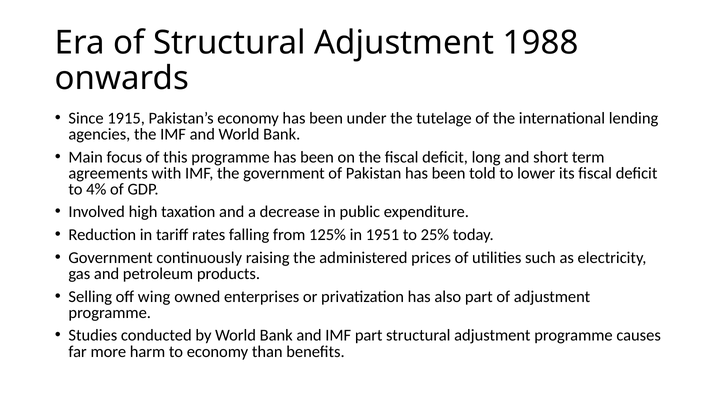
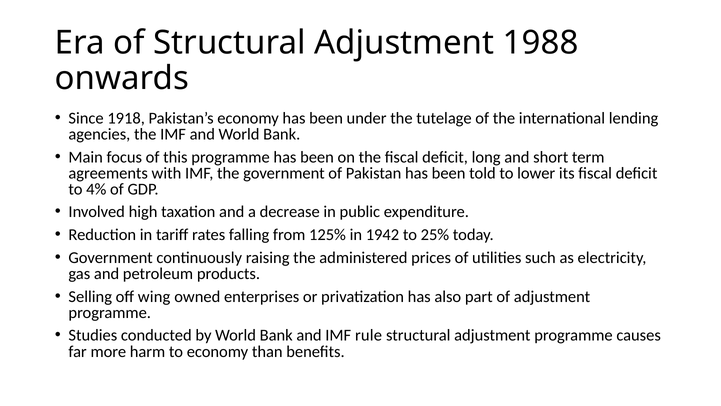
1915: 1915 -> 1918
1951: 1951 -> 1942
IMF part: part -> rule
